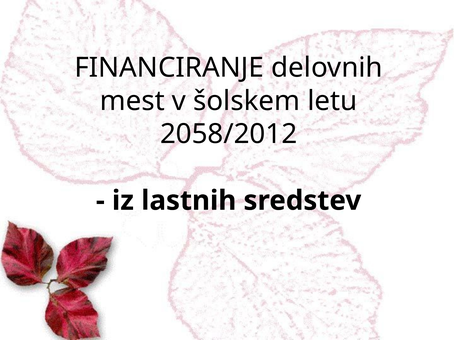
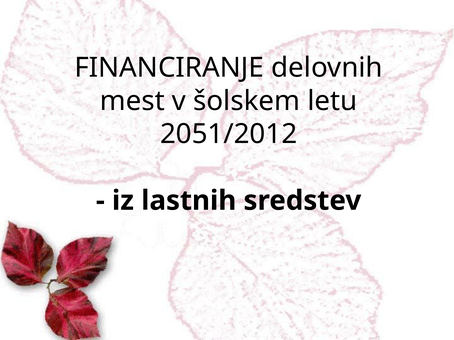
2058/2012: 2058/2012 -> 2051/2012
